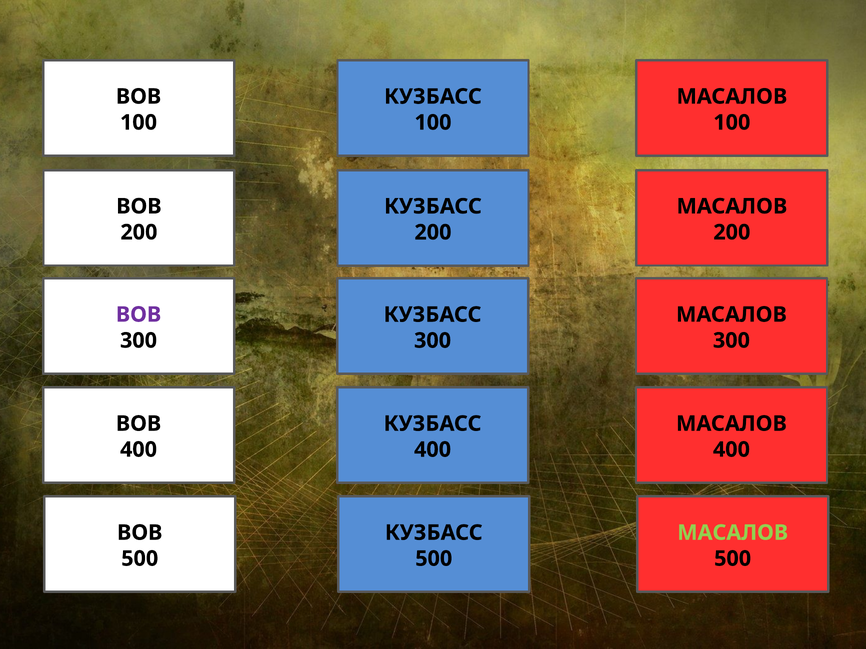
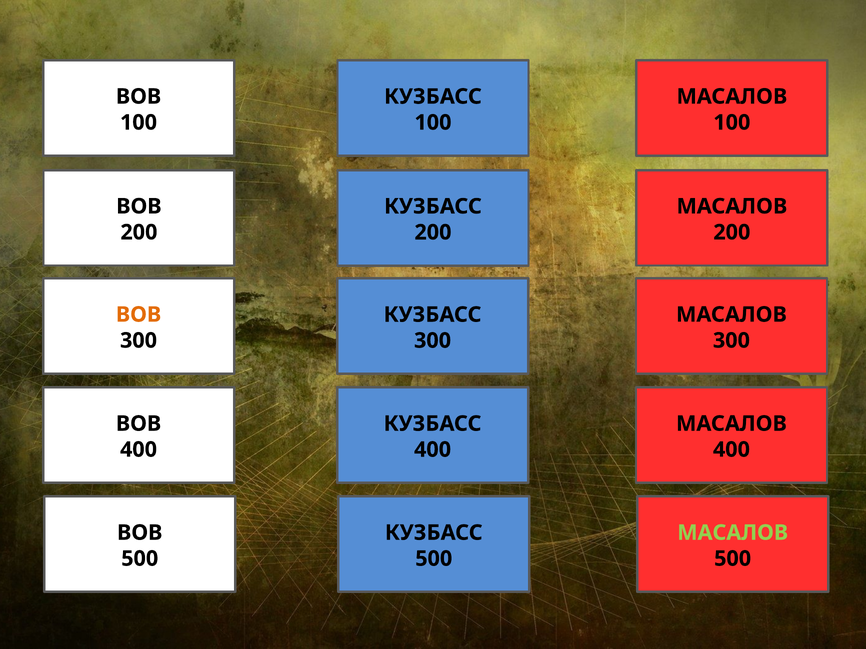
ВОВ at (139, 315) colour: purple -> orange
